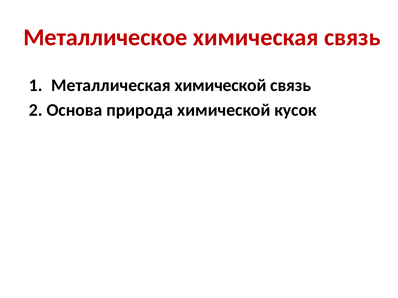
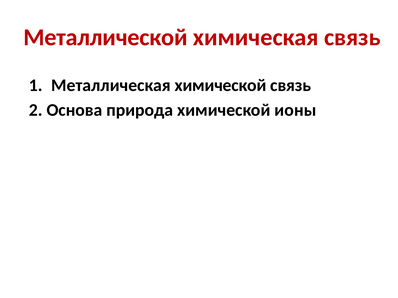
Металлическое: Металлическое -> Металлической
кусок: кусок -> ионы
